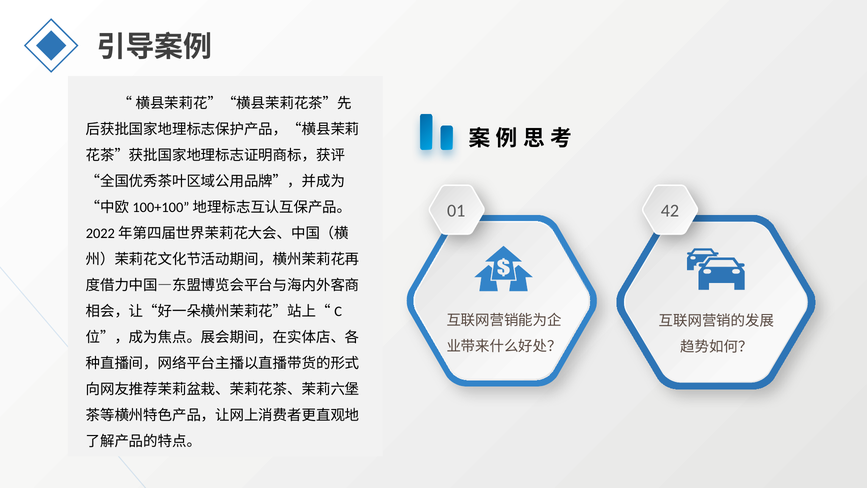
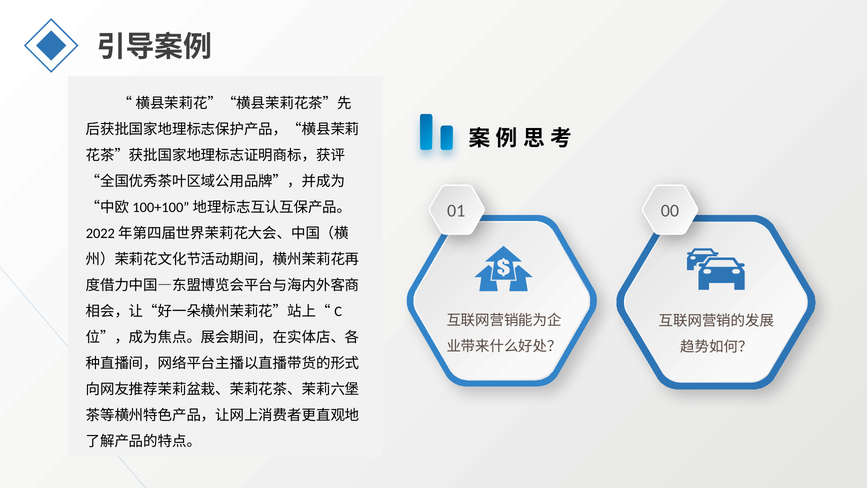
42: 42 -> 00
